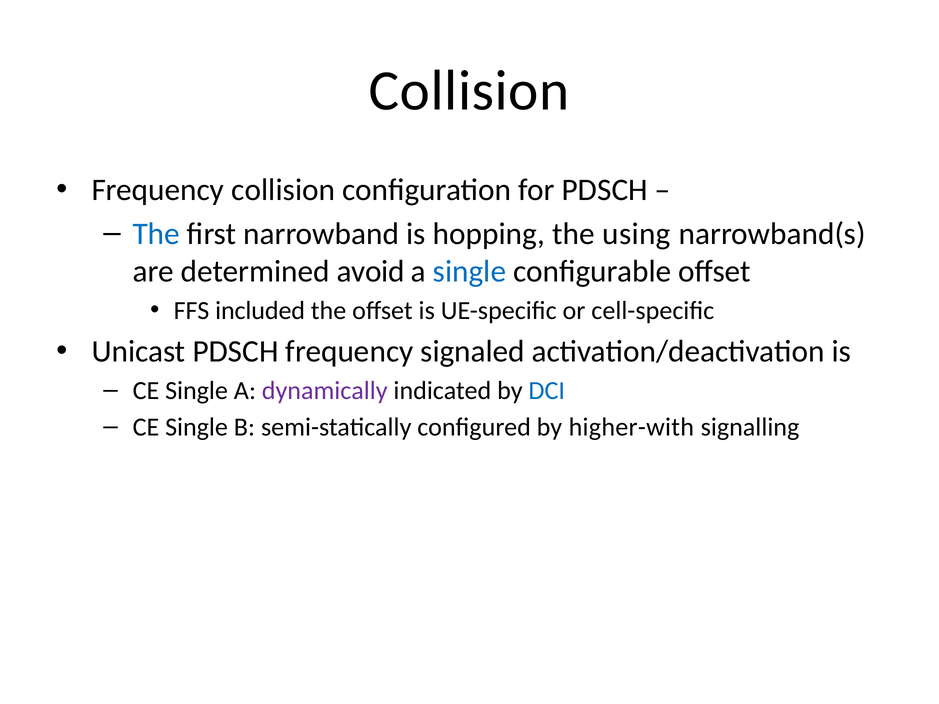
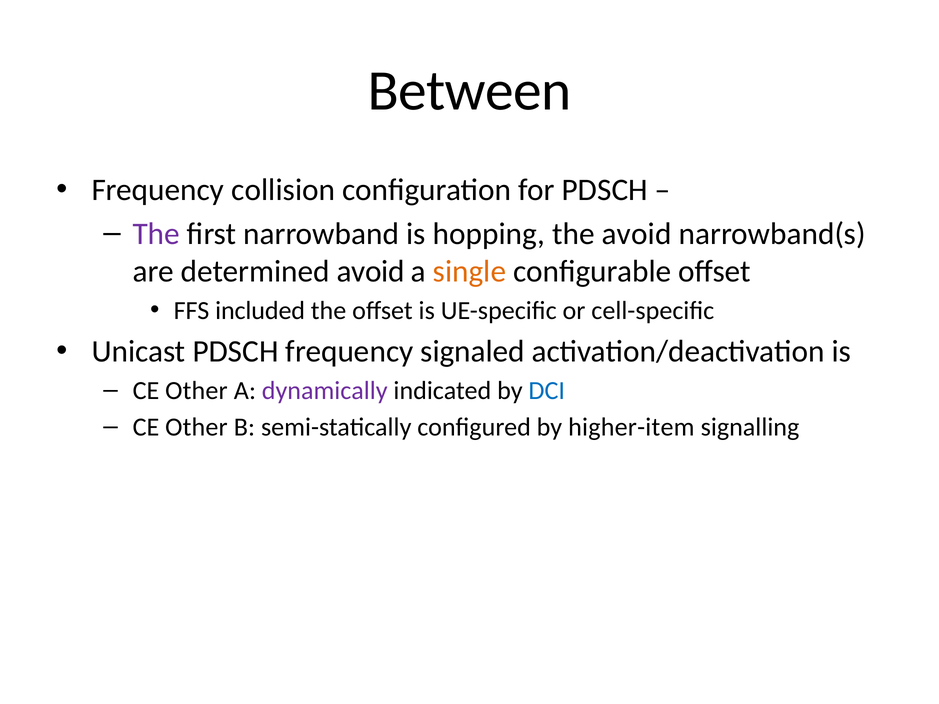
Collision at (469, 91): Collision -> Between
The at (156, 234) colour: blue -> purple
the using: using -> avoid
single at (470, 271) colour: blue -> orange
Single at (197, 391): Single -> Other
Single at (197, 428): Single -> Other
higher-with: higher-with -> higher-item
